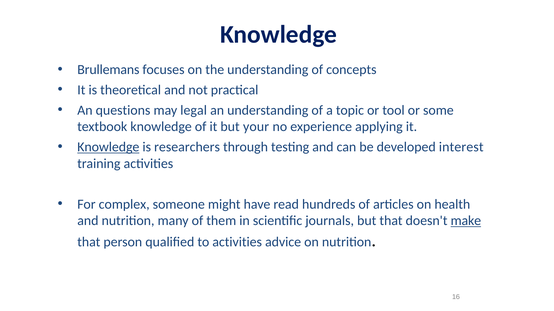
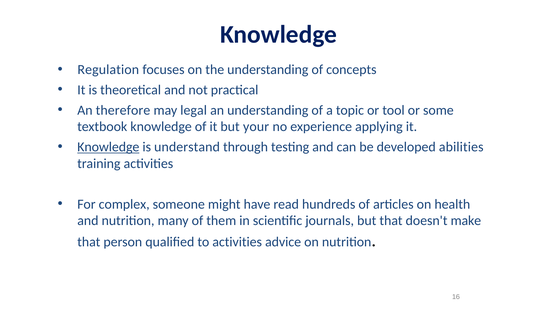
Brullemans: Brullemans -> Regulation
questions: questions -> therefore
researchers: researchers -> understand
interest: interest -> abilities
make underline: present -> none
